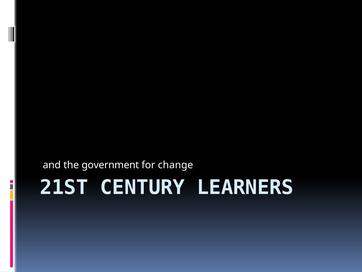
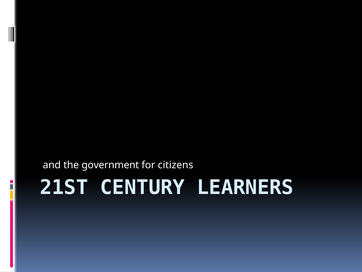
change: change -> citizens
